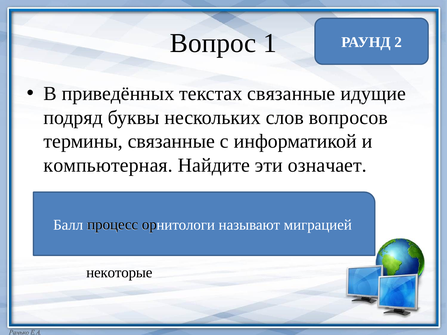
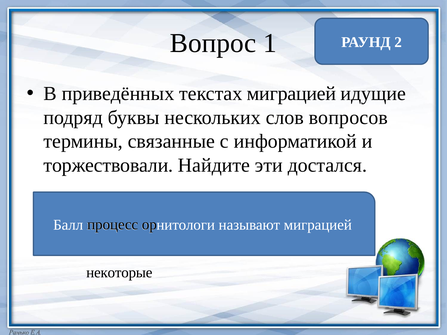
текстах связанные: связанные -> миграцией
компьютерная: компьютерная -> торжествовали
означает: означает -> достался
